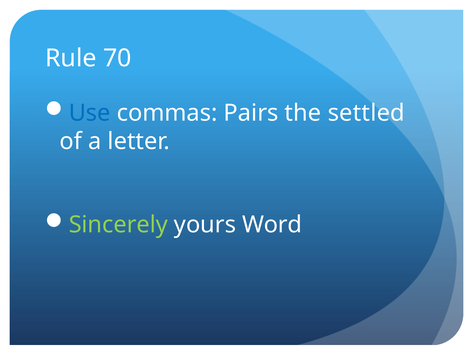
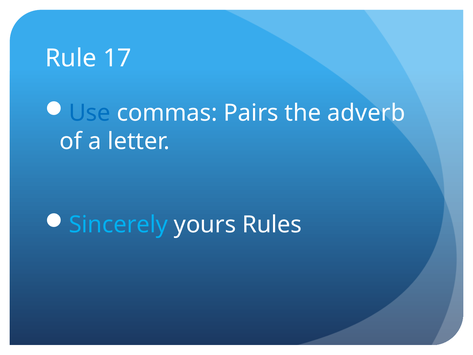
70: 70 -> 17
settled: settled -> adverb
Sincerely colour: light green -> light blue
Word: Word -> Rules
